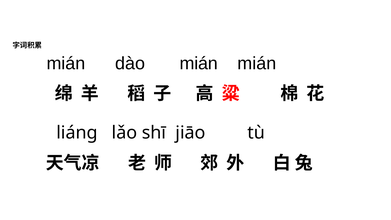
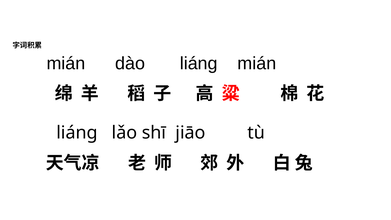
dào mián: mián -> liáng
